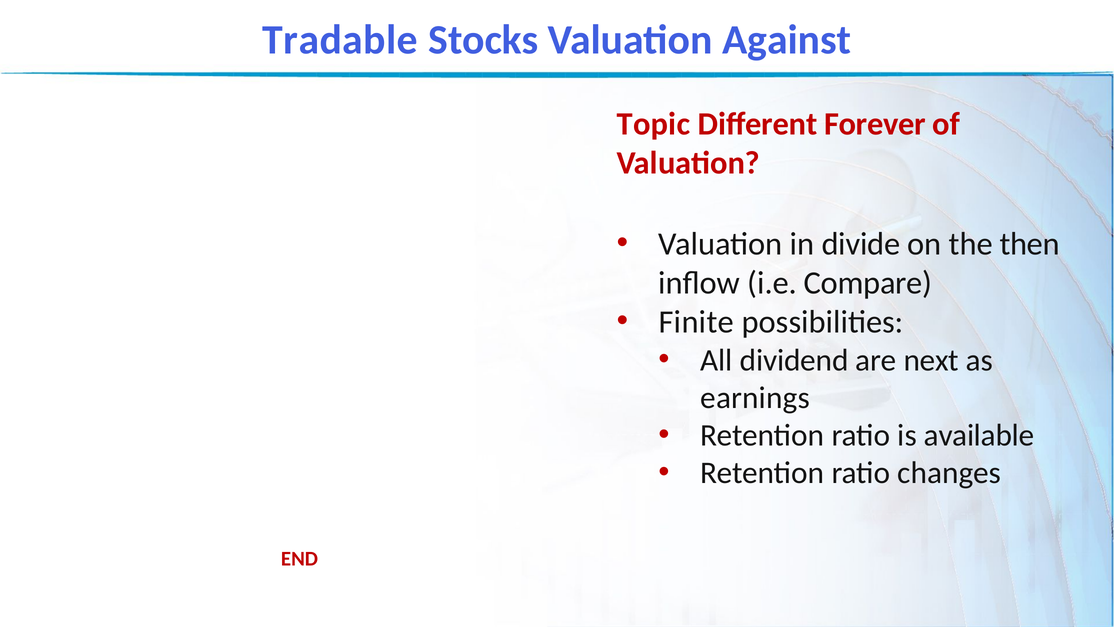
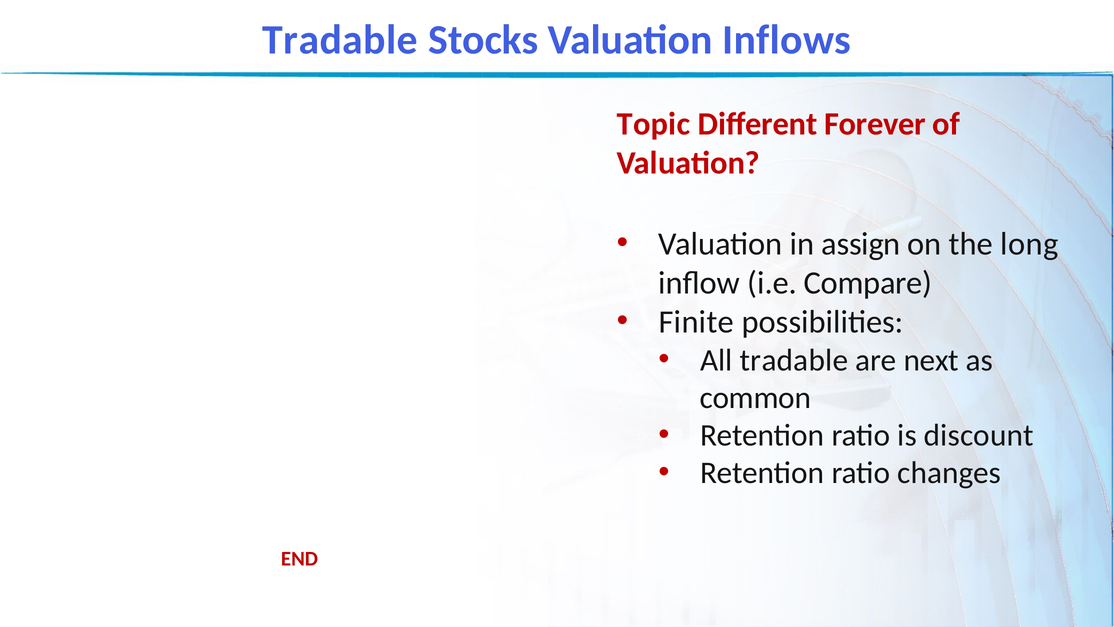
Against: Against -> Inflows
divide: divide -> assign
then: then -> long
All dividend: dividend -> tradable
earnings: earnings -> common
available: available -> discount
